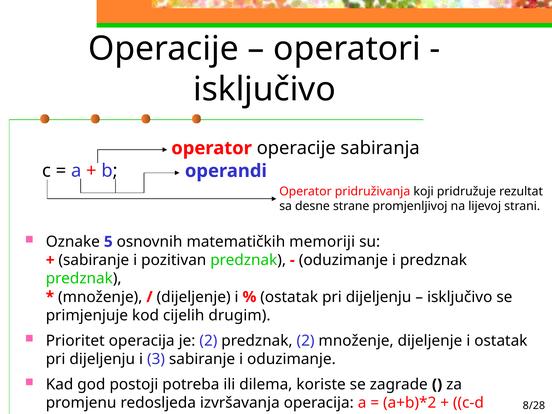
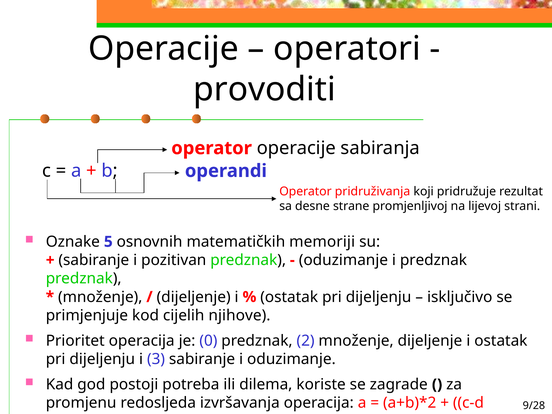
isključivo at (264, 89): isključivo -> provoditi
drugim: drugim -> njihove
je 2: 2 -> 0
8/28: 8/28 -> 9/28
